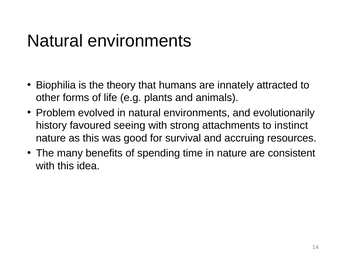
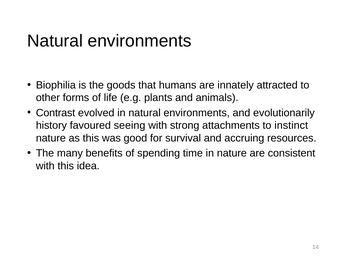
theory: theory -> goods
Problem: Problem -> Contrast
